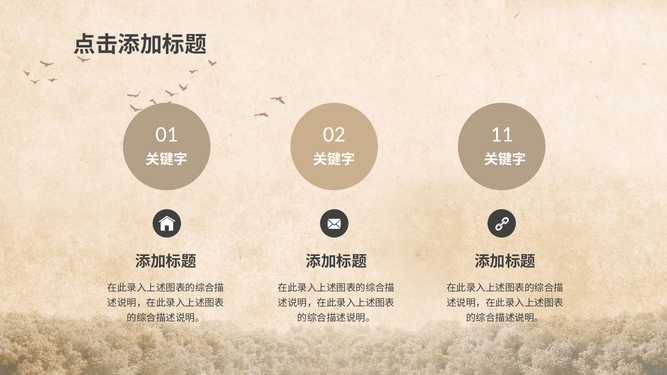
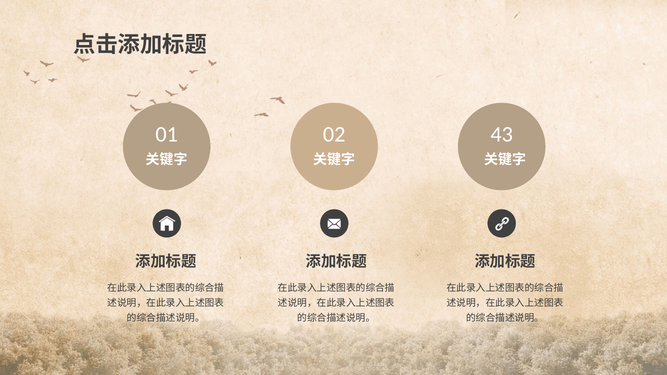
11: 11 -> 43
